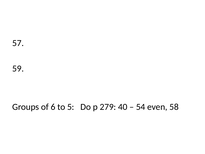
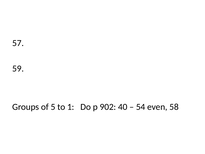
6: 6 -> 5
5: 5 -> 1
279: 279 -> 902
